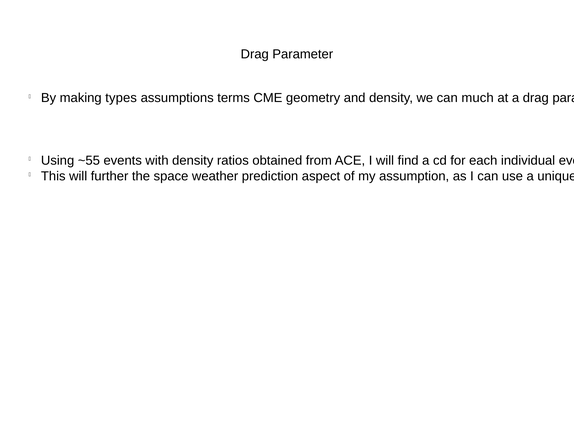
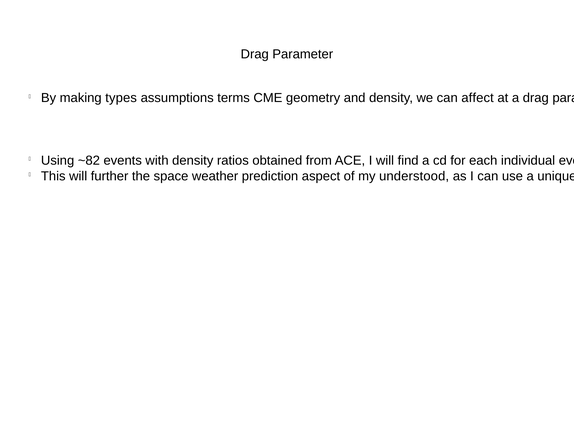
much: much -> affect
~55: ~55 -> ~82
assumption: assumption -> understood
